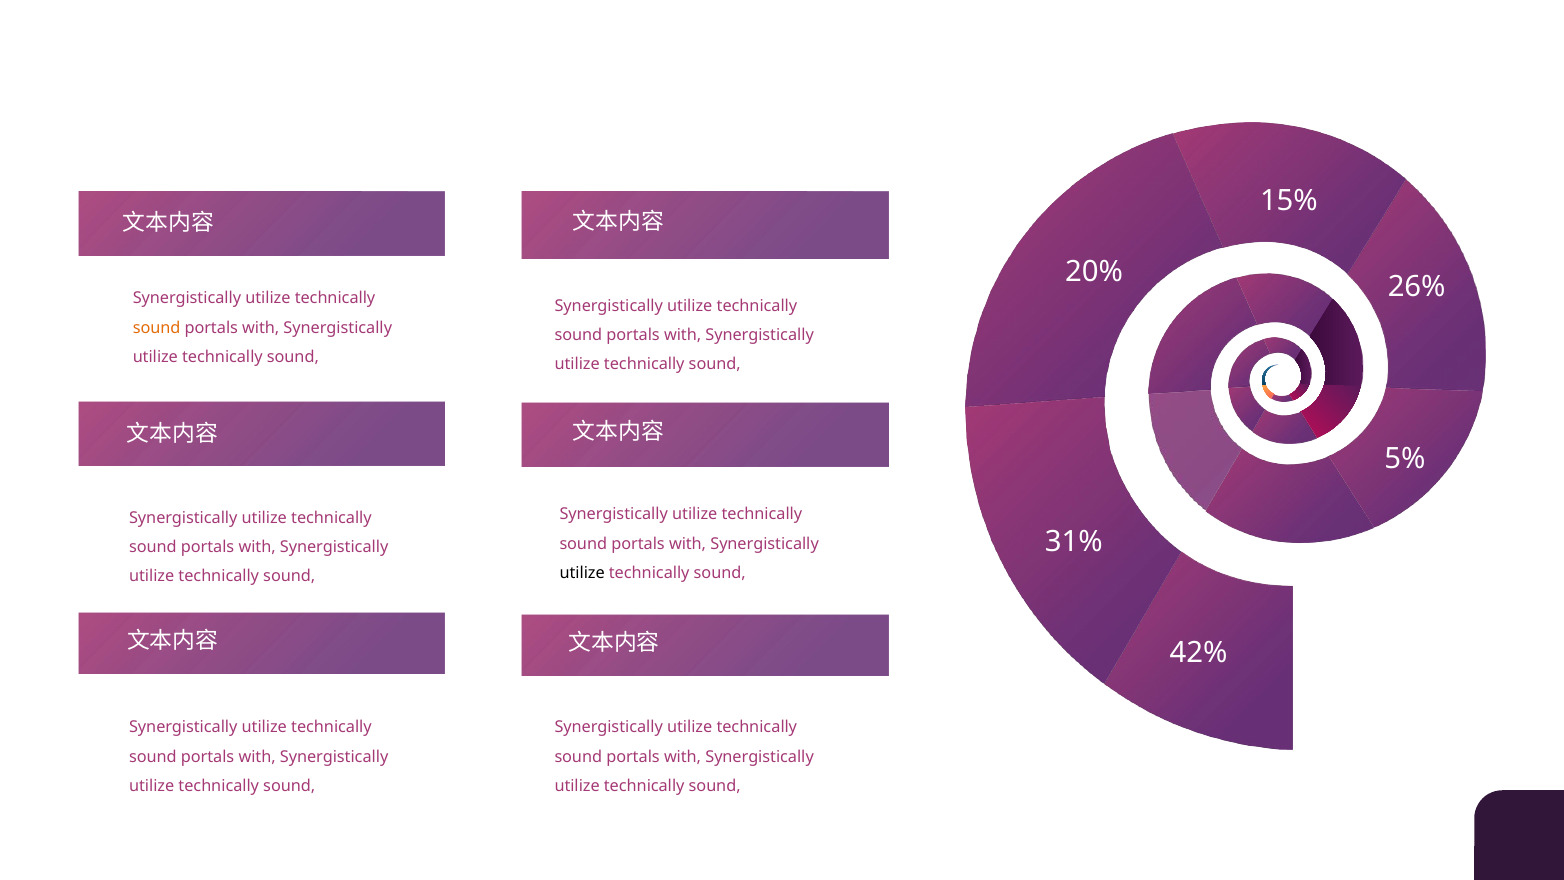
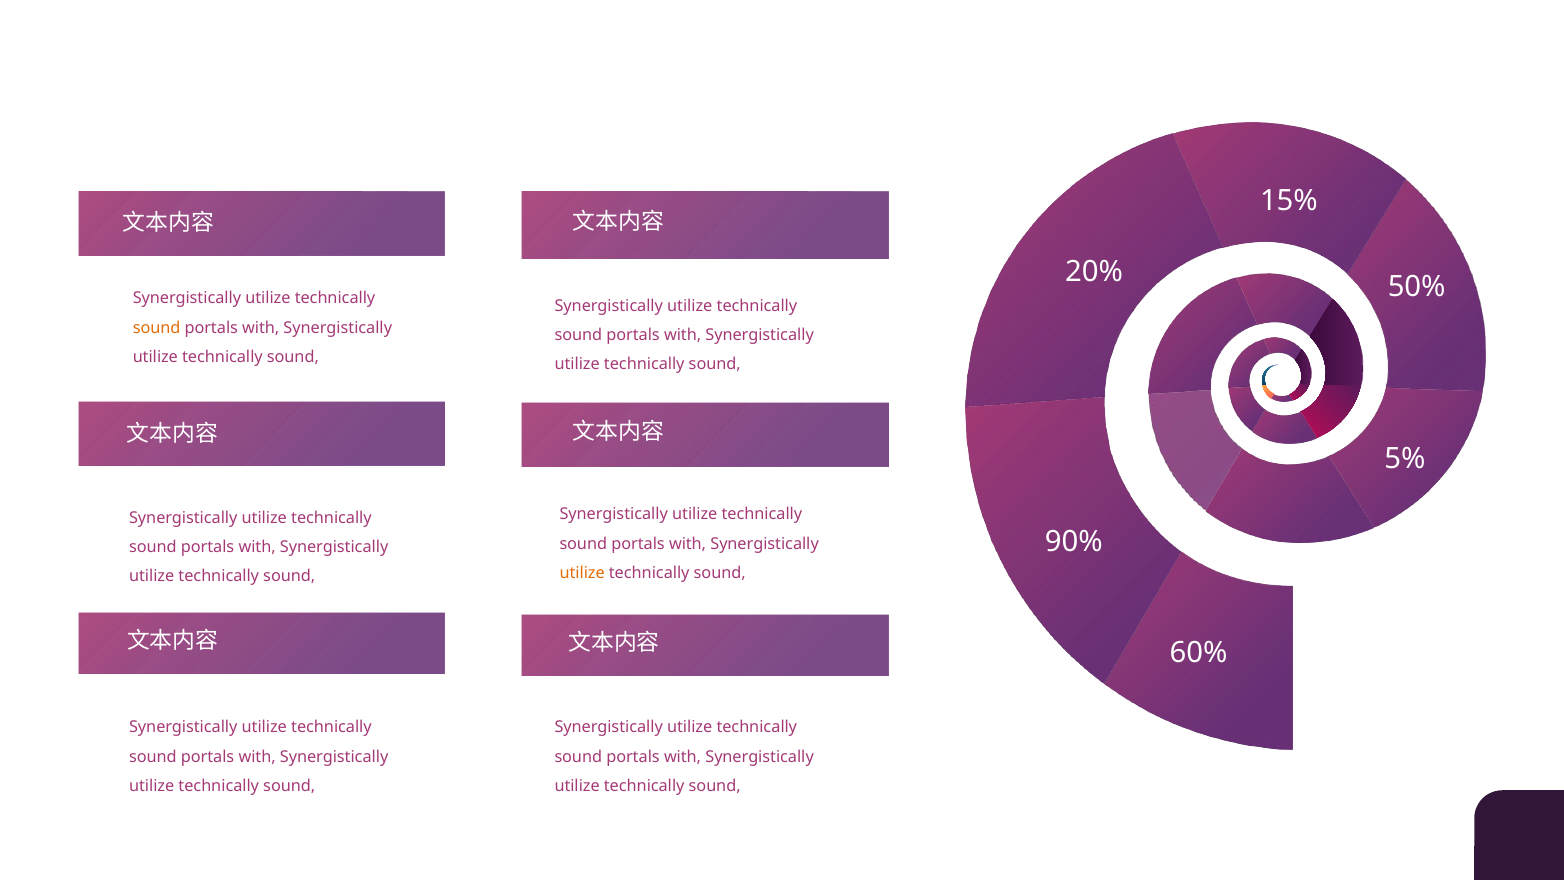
26%: 26% -> 50%
31%: 31% -> 90%
utilize at (582, 573) colour: black -> orange
42%: 42% -> 60%
